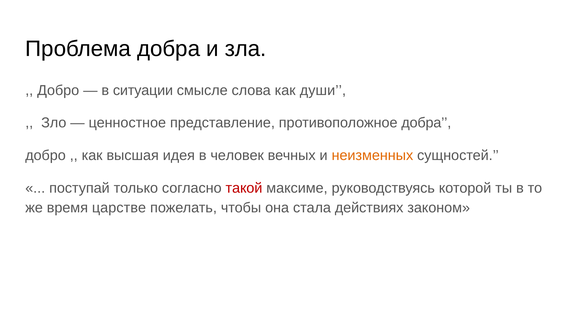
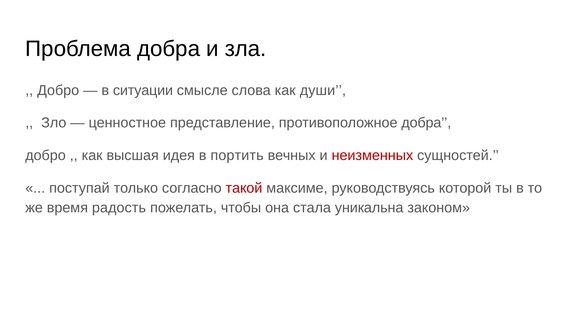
человек: человек -> портить
неизменных colour: orange -> red
царстве: царстве -> радость
действиях: действиях -> уникальна
